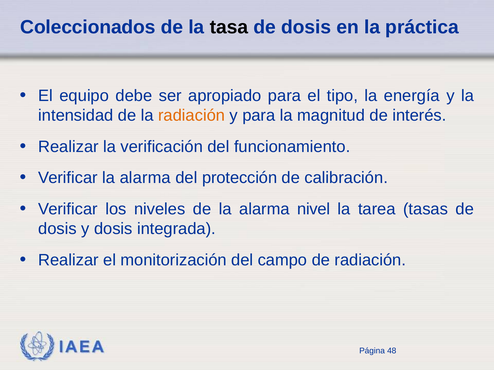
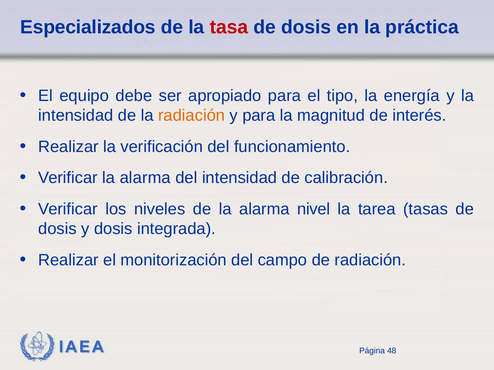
Coleccionados: Coleccionados -> Especializados
tasa colour: black -> red
del protección: protección -> intensidad
